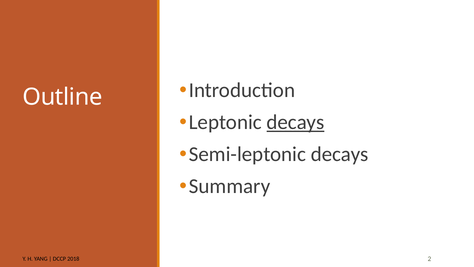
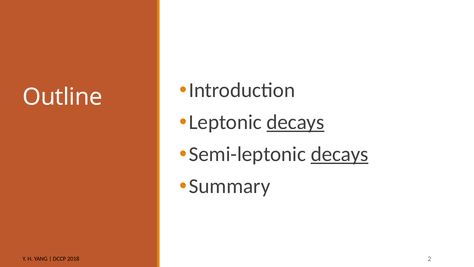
decays at (340, 154) underline: none -> present
